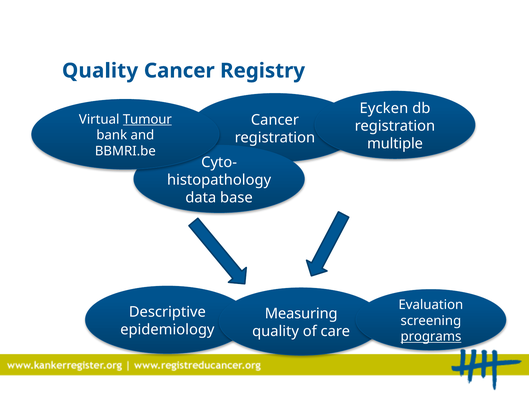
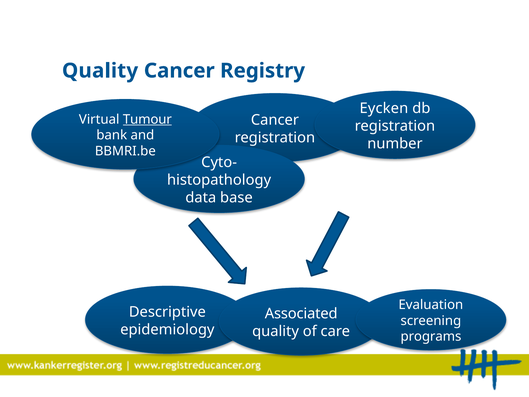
multiple: multiple -> number
Measuring: Measuring -> Associated
programs underline: present -> none
